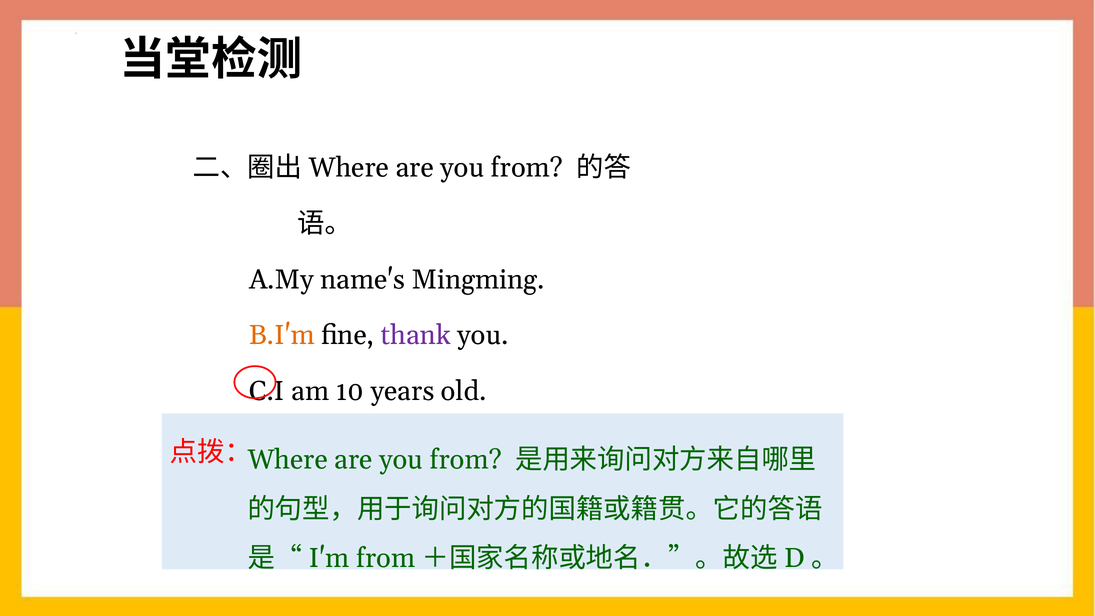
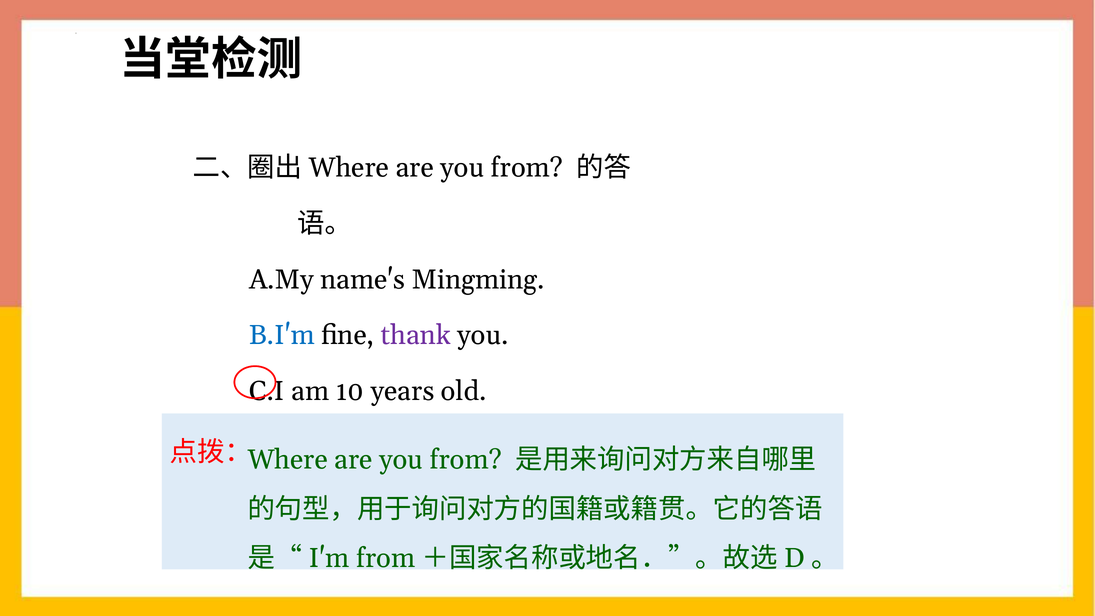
B.I'm colour: orange -> blue
